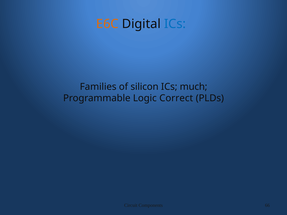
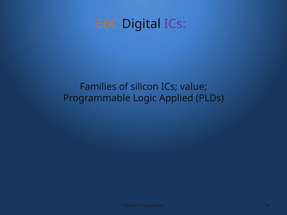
ICs at (175, 24) colour: blue -> purple
much: much -> value
Correct: Correct -> Applied
